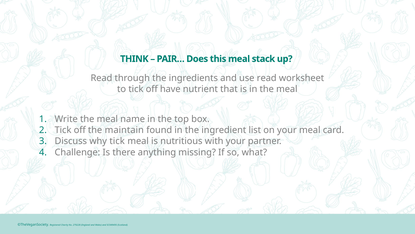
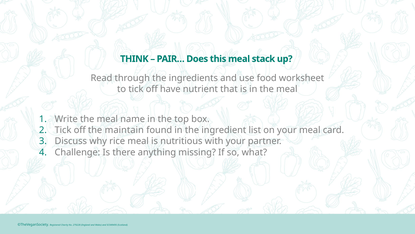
use read: read -> food
why tick: tick -> rice
